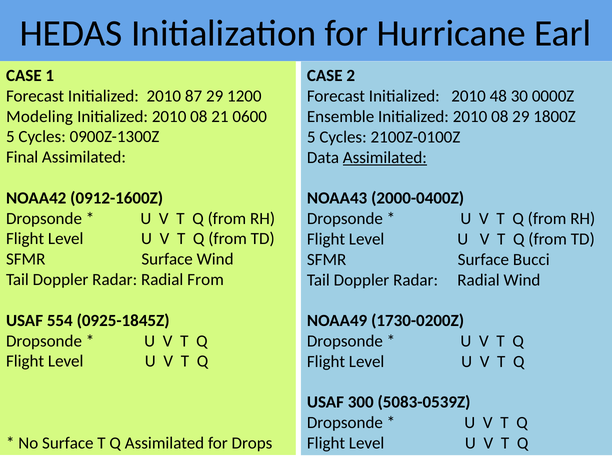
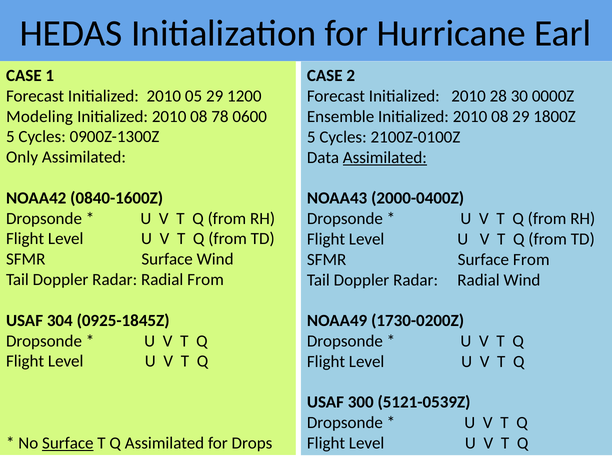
87: 87 -> 05
48: 48 -> 28
21: 21 -> 78
Final: Final -> Only
0912-1600Z: 0912-1600Z -> 0840-1600Z
Surface Bucci: Bucci -> From
554: 554 -> 304
5083-0539Z: 5083-0539Z -> 5121-0539Z
Surface at (68, 443) underline: none -> present
